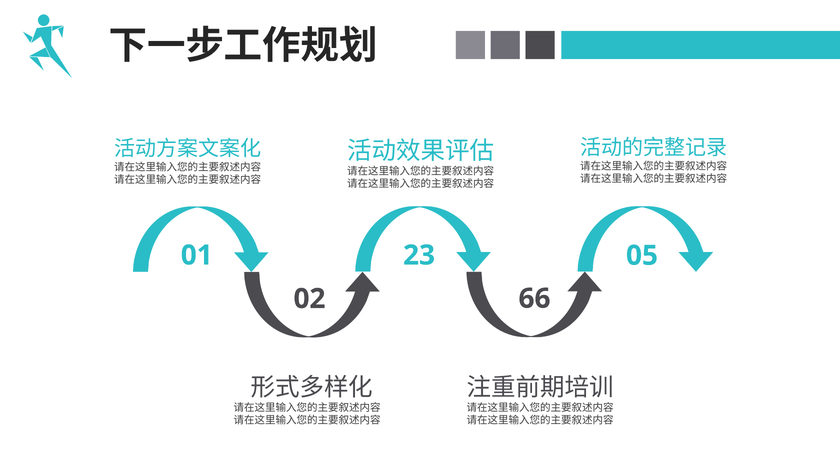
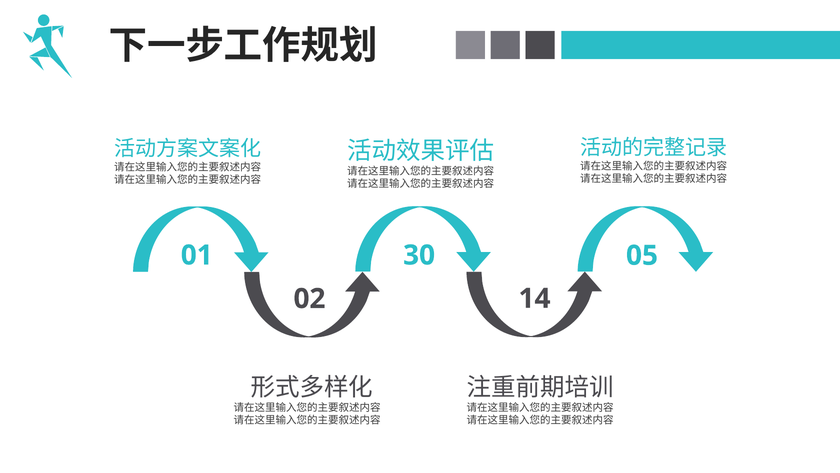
23: 23 -> 30
66: 66 -> 14
